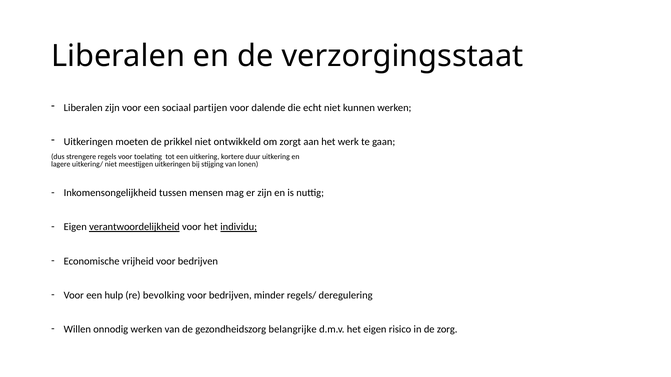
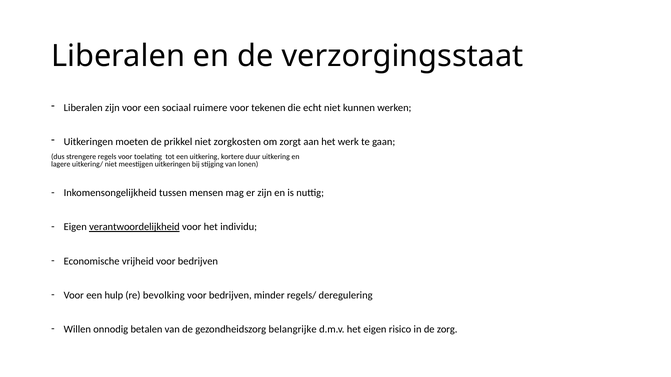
partijen: partijen -> ruimere
dalende: dalende -> tekenen
ontwikkeld: ontwikkeld -> zorgkosten
individu underline: present -> none
onnodig werken: werken -> betalen
